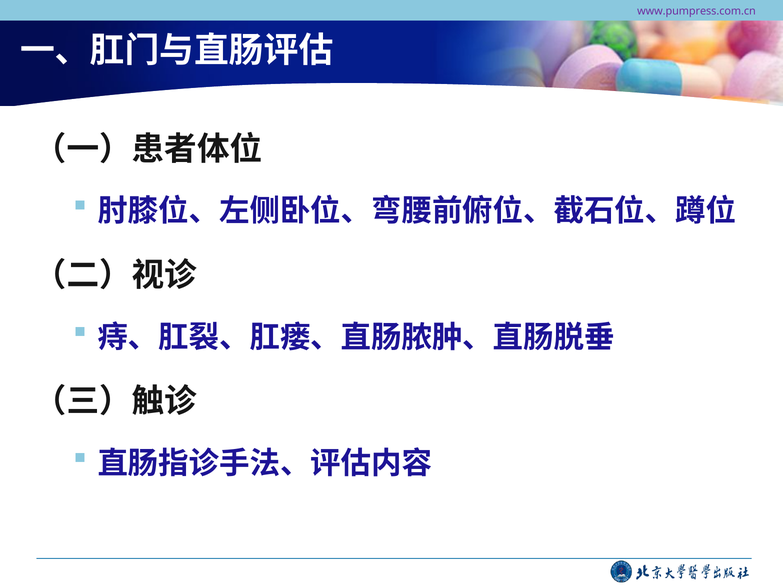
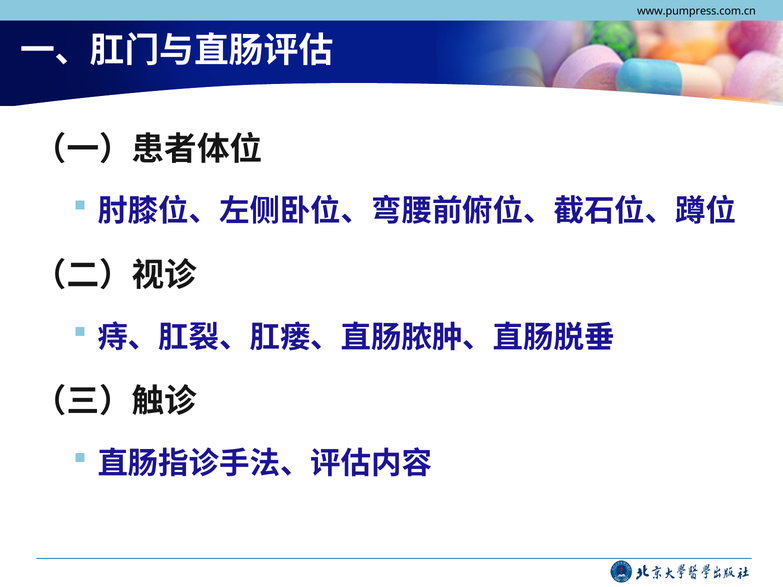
www.pumpress.com.cn colour: purple -> black
